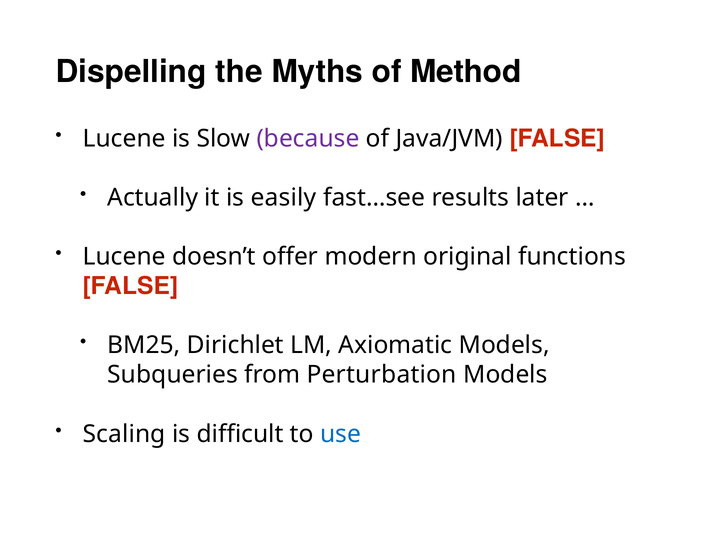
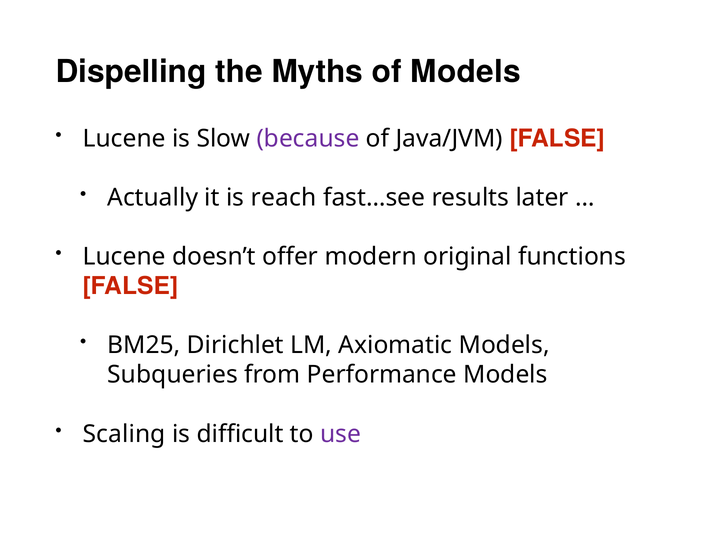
of Method: Method -> Models
easily: easily -> reach
Perturbation: Perturbation -> Performance
use colour: blue -> purple
